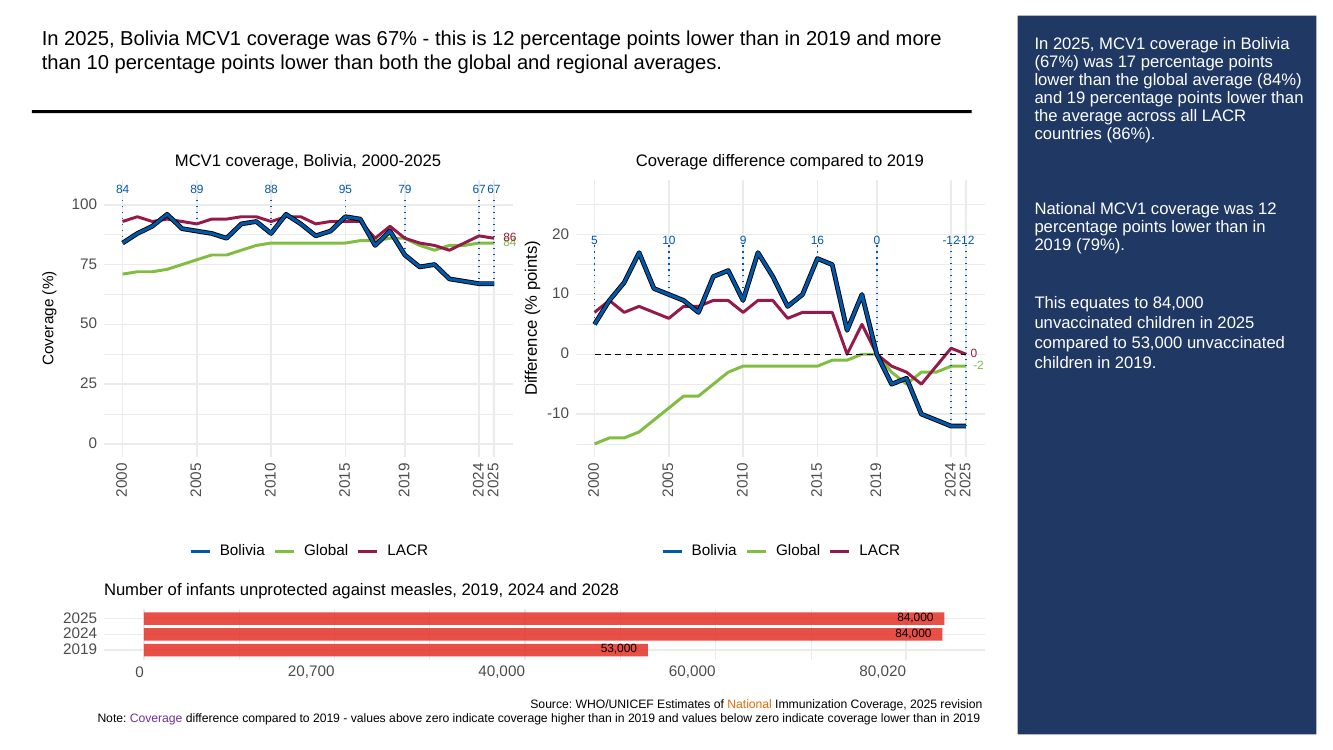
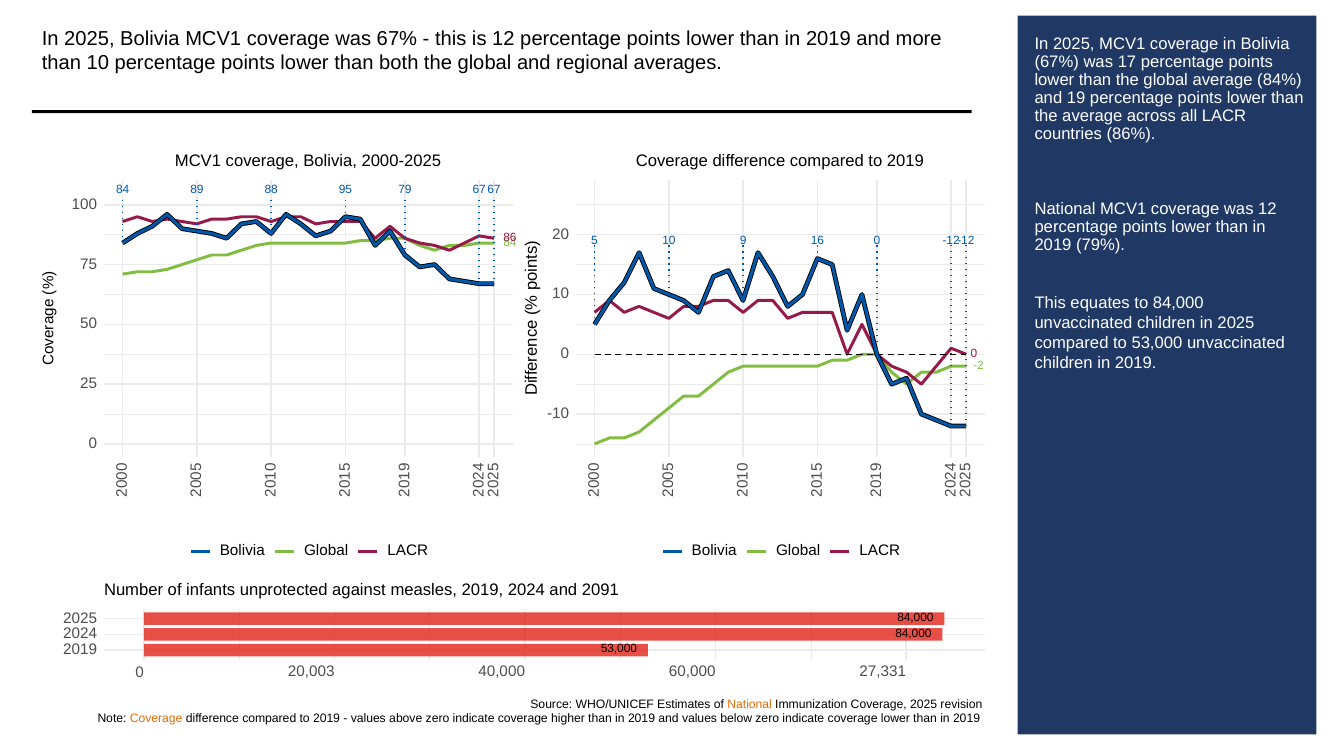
2028: 2028 -> 2091
20,700: 20,700 -> 20,003
80,020: 80,020 -> 27,331
Coverage at (156, 718) colour: purple -> orange
